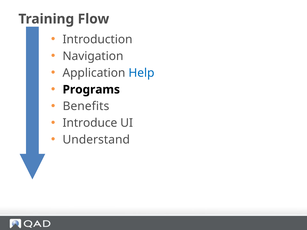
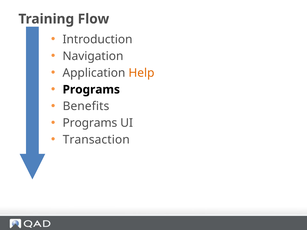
Help colour: blue -> orange
Introduce at (90, 123): Introduce -> Programs
Understand: Understand -> Transaction
